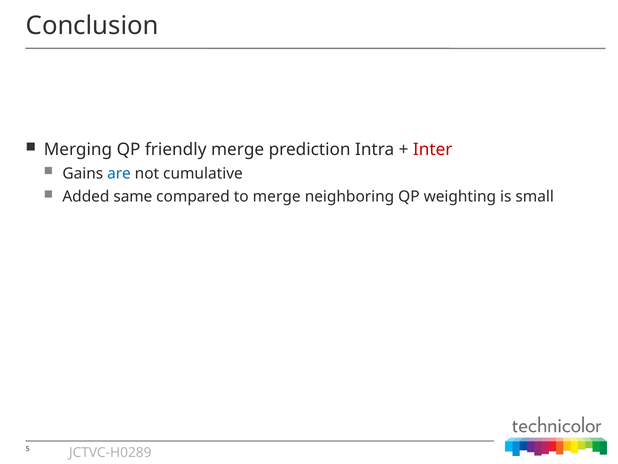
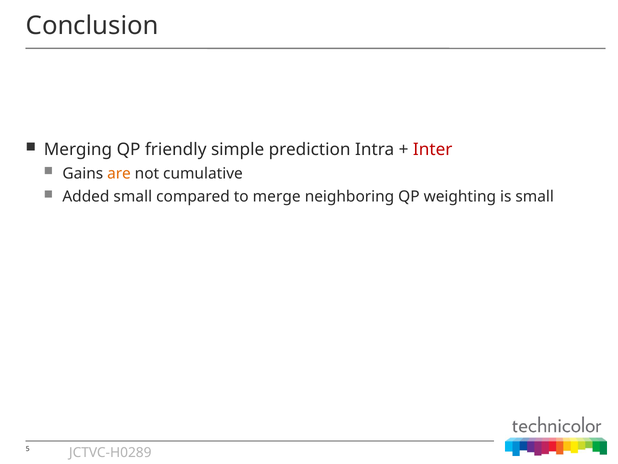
friendly merge: merge -> simple
are colour: blue -> orange
Added same: same -> small
